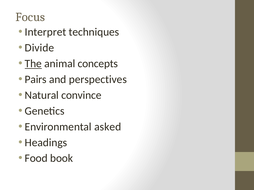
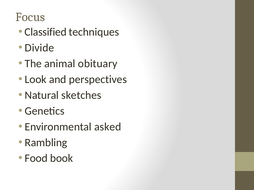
Interpret: Interpret -> Classified
The underline: present -> none
concepts: concepts -> obituary
Pairs: Pairs -> Look
convince: convince -> sketches
Headings: Headings -> Rambling
